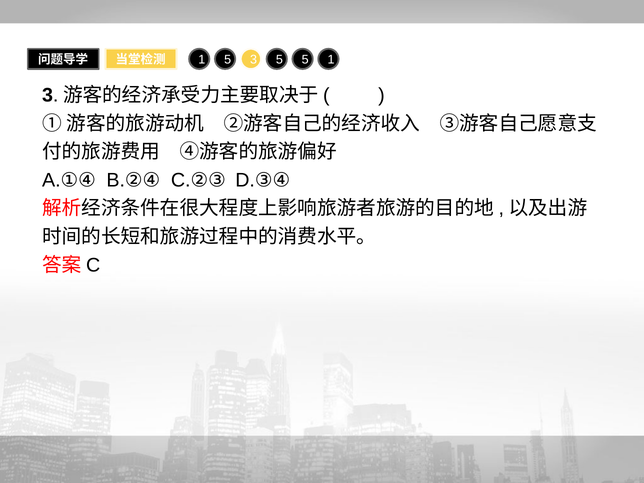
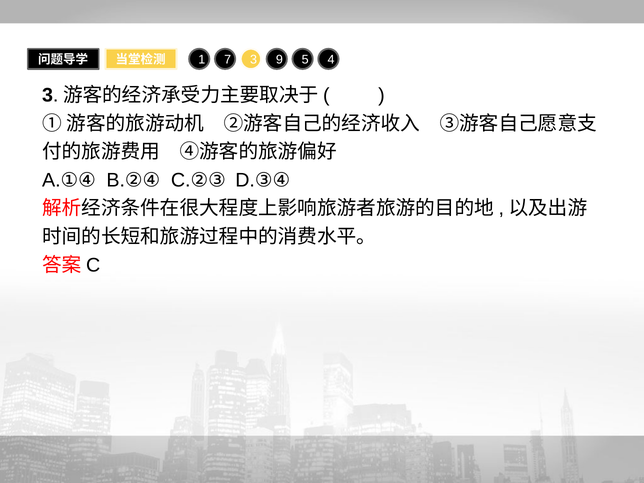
1 5: 5 -> 7
3 5: 5 -> 9
5 1: 1 -> 4
